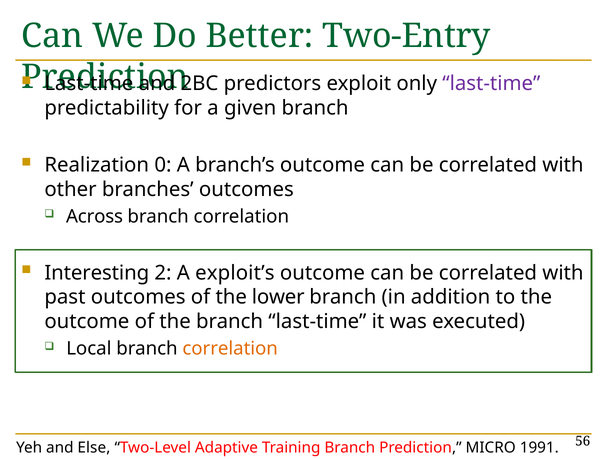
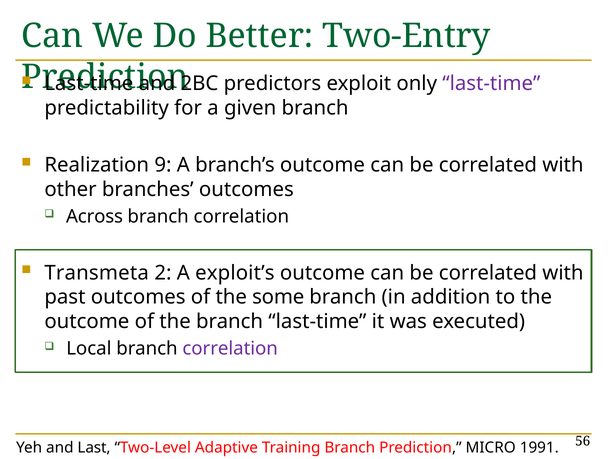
0: 0 -> 9
Interesting: Interesting -> Transmeta
lower: lower -> some
correlation at (230, 349) colour: orange -> purple
Else: Else -> Last
